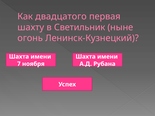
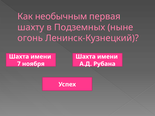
двадцатого: двадцатого -> необычным
Светильник: Светильник -> Подземных
